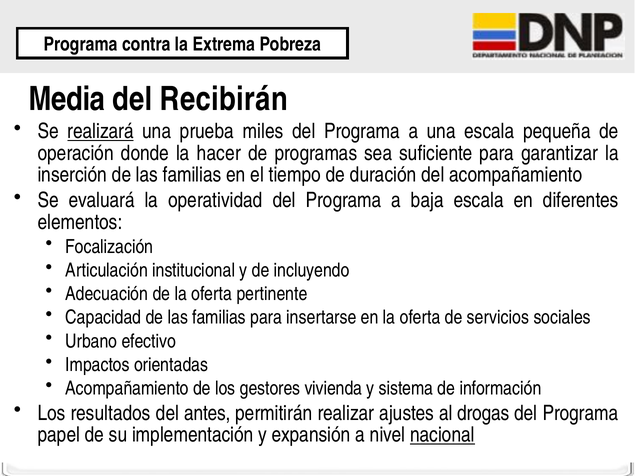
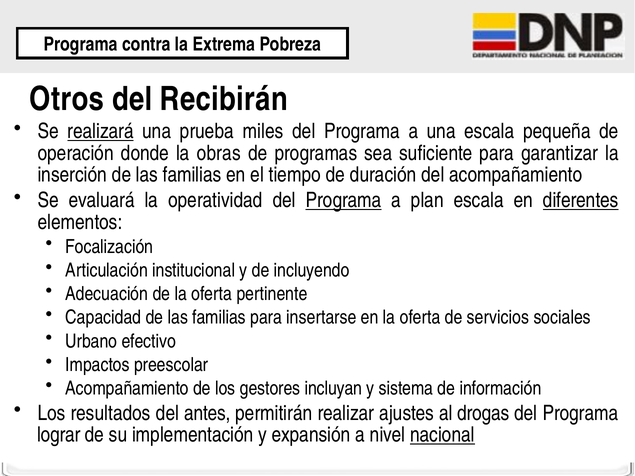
Media: Media -> Otros
hacer: hacer -> obras
Programa at (344, 201) underline: none -> present
baja: baja -> plan
diferentes underline: none -> present
orientadas: orientadas -> preescolar
vivienda: vivienda -> incluyan
papel: papel -> lograr
